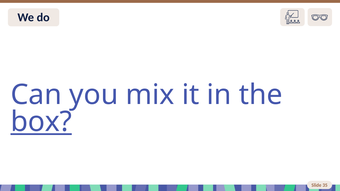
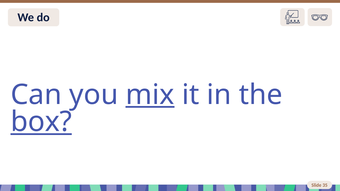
mix underline: none -> present
